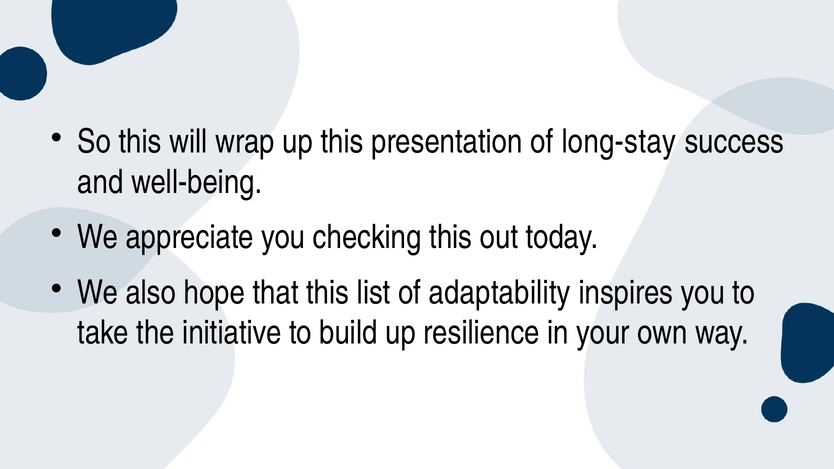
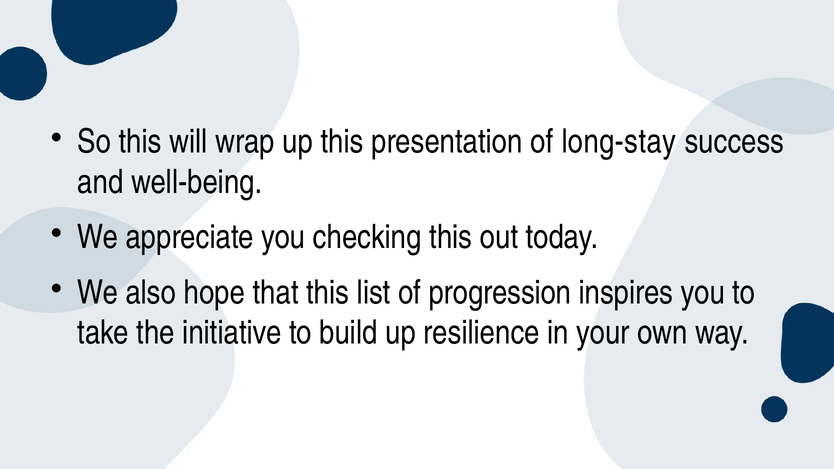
adaptability: adaptability -> progression
